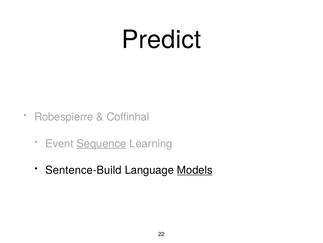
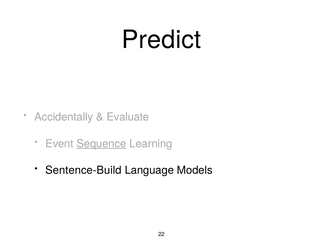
Robespierre: Robespierre -> Accidentally
Coffinhal: Coffinhal -> Evaluate
Models underline: present -> none
